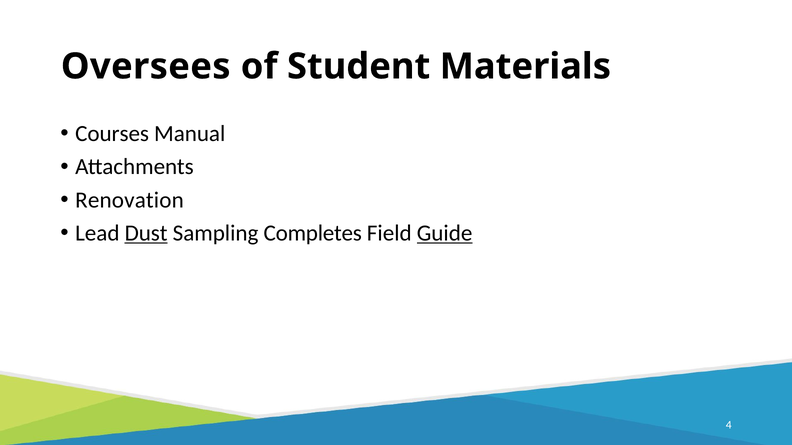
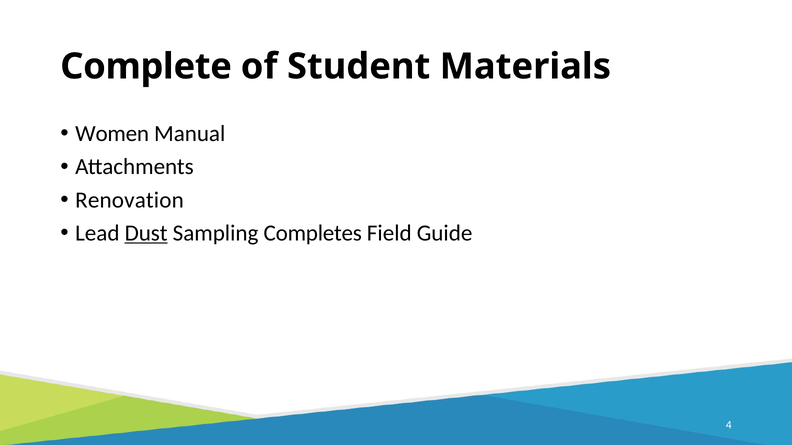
Oversees: Oversees -> Complete
Courses: Courses -> Women
Guide underline: present -> none
